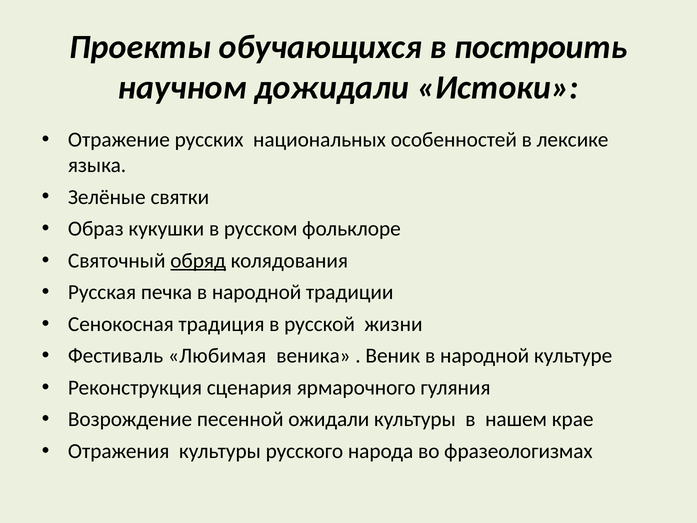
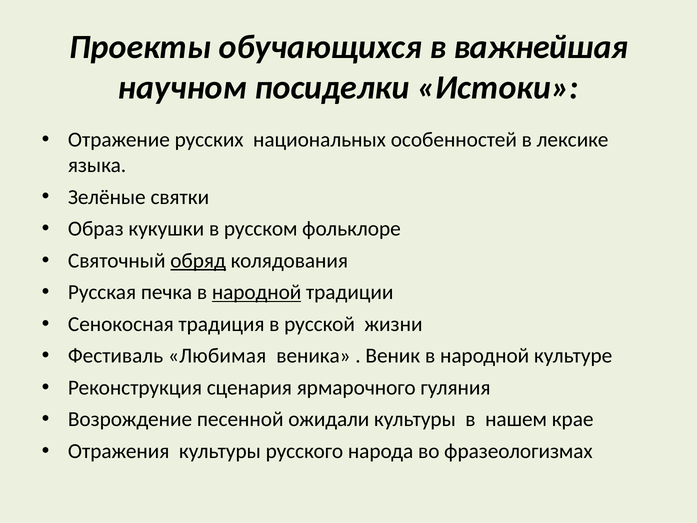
построить: построить -> важнейшая
дожидали: дожидали -> посиделки
народной at (257, 292) underline: none -> present
